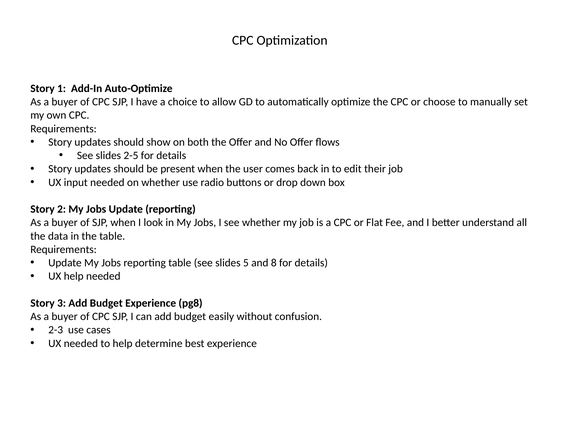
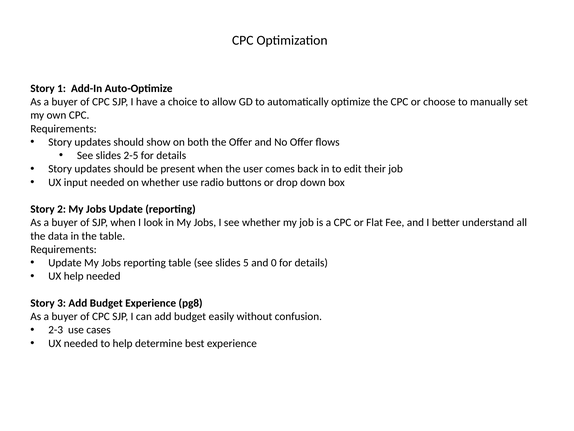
8: 8 -> 0
